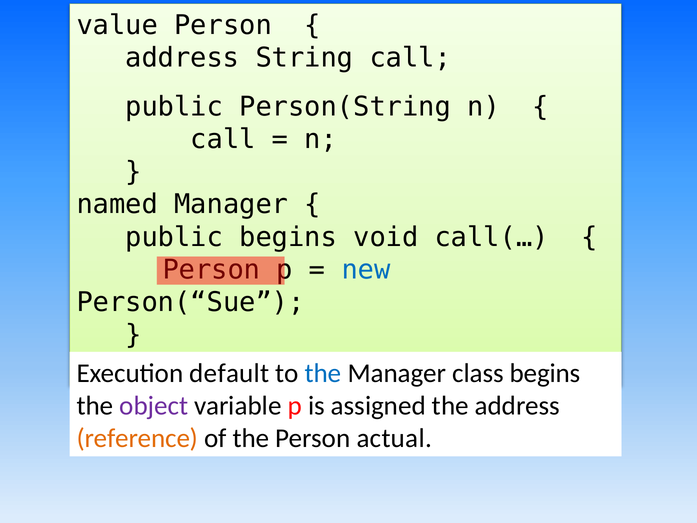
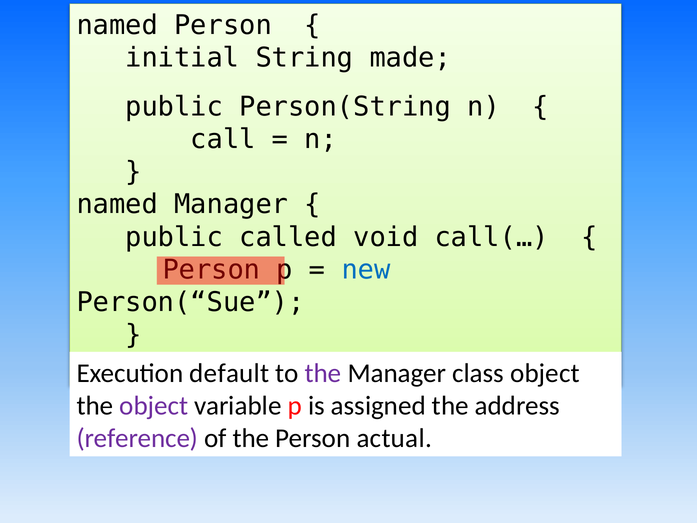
value at (117, 25): value -> named
address at (182, 58): address -> initial
String call: call -> made
public begins: begins -> called
the at (323, 373) colour: blue -> purple
class begins: begins -> object
reference colour: orange -> purple
